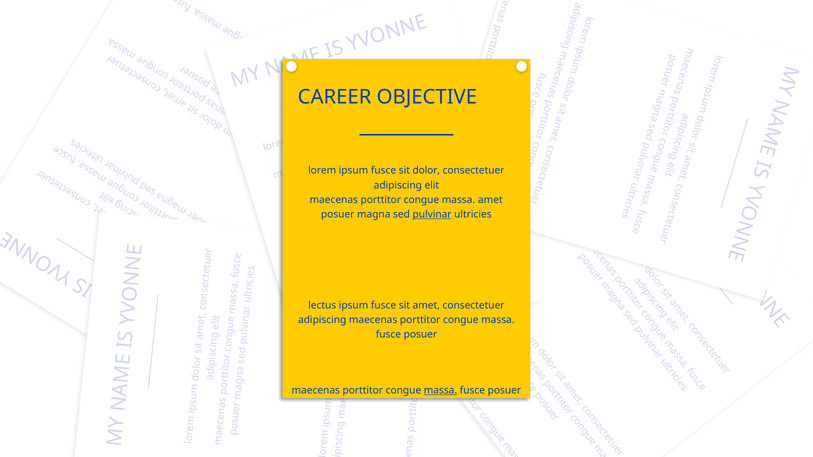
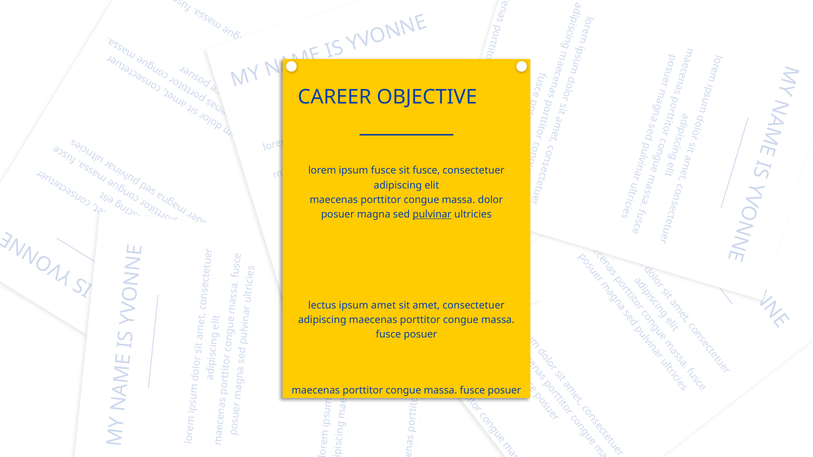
sit dolor: dolor -> fusce
massa amet: amet -> dolor
fusce at (384, 305): fusce -> amet
massa at (440, 391) underline: present -> none
